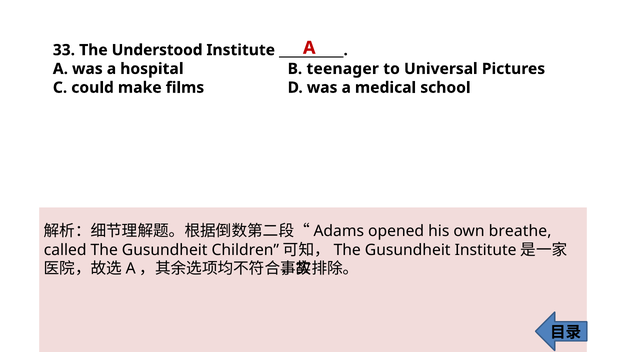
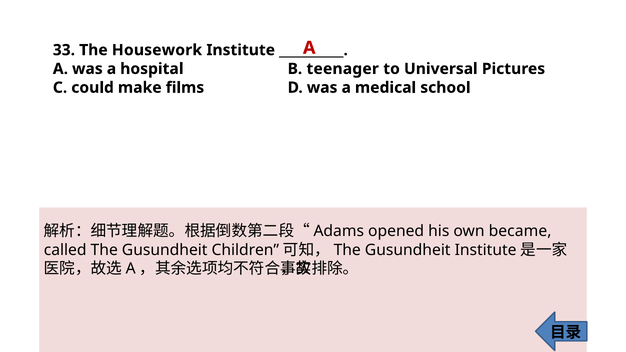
Understood: Understood -> Housework
breathe: breathe -> became
